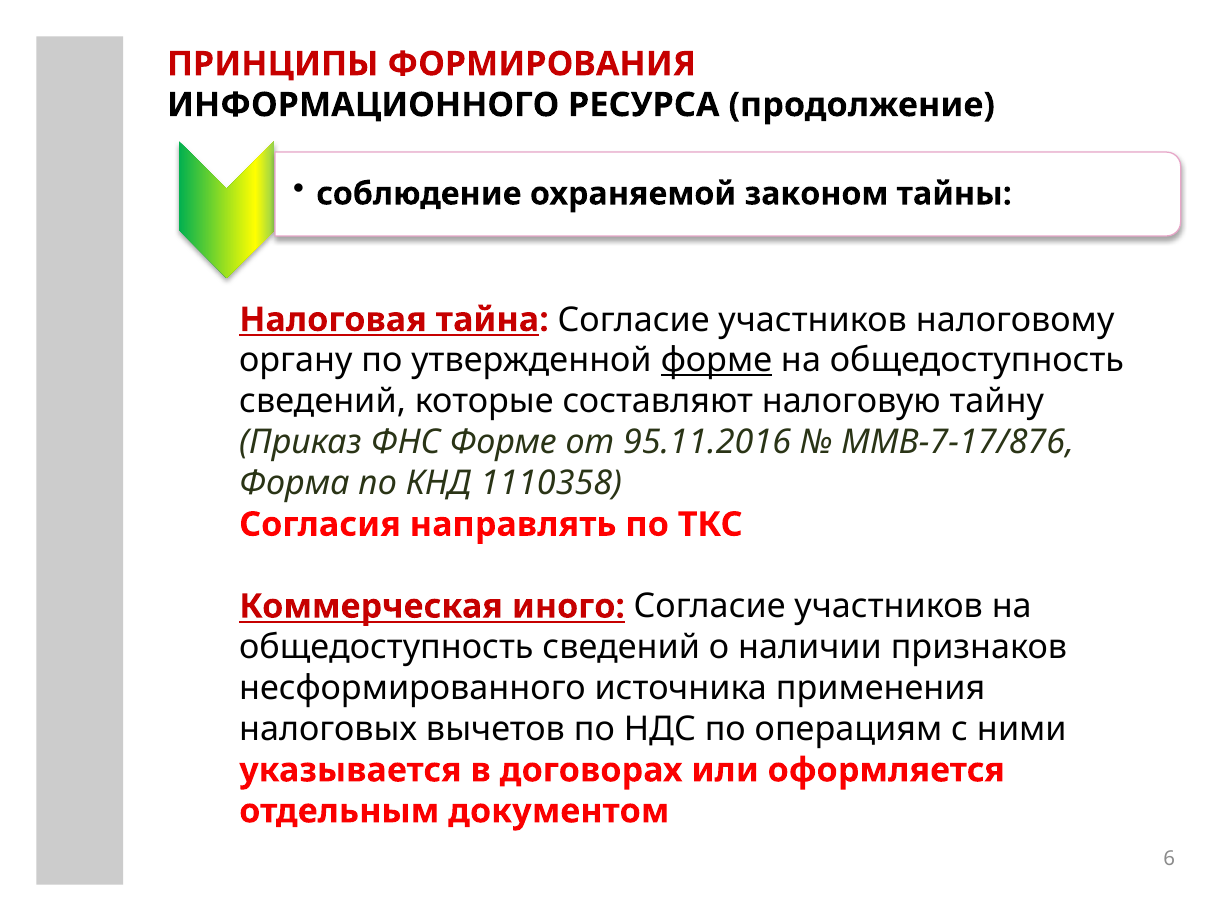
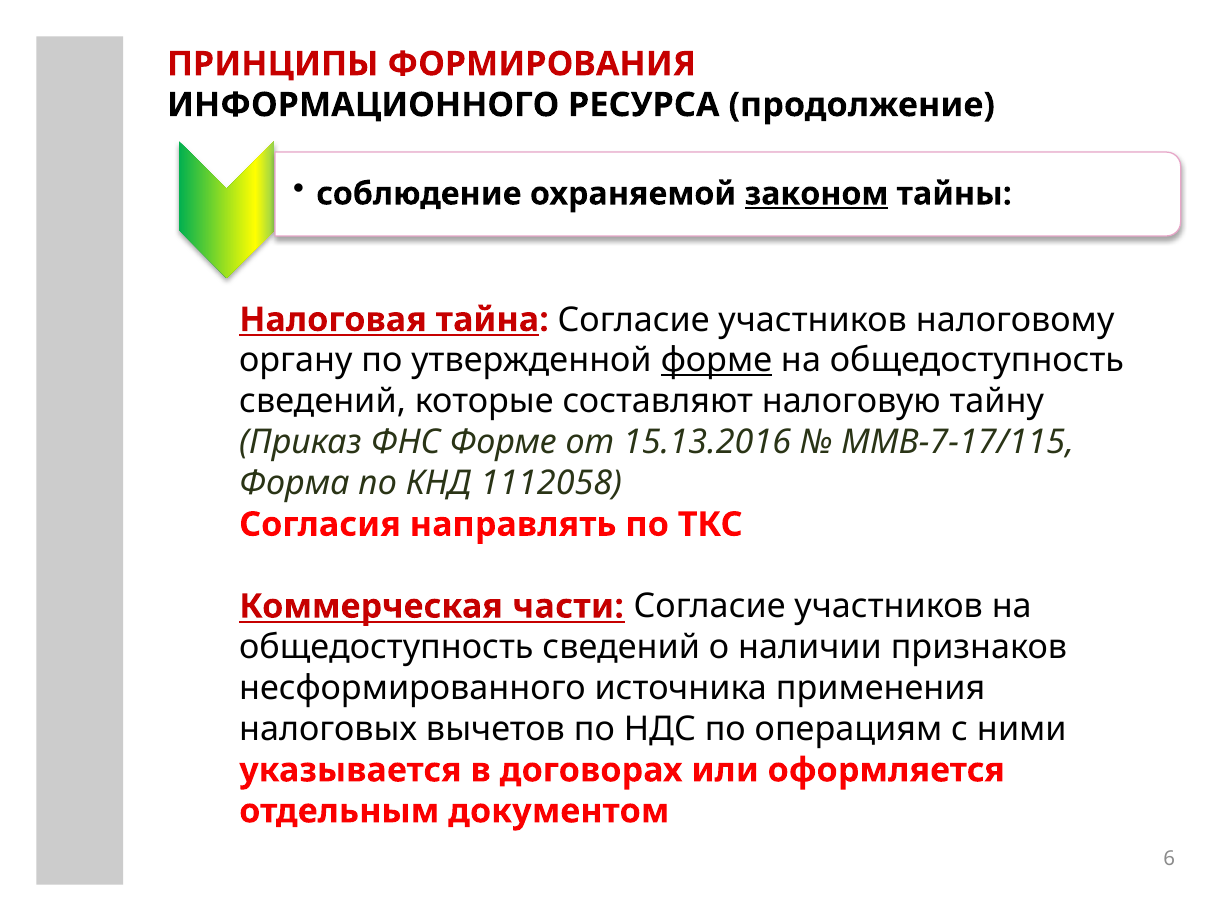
законом underline: none -> present
95.11.2016: 95.11.2016 -> 15.13.2016
ММВ-7-17/876: ММВ-7-17/876 -> ММВ-7-17/115
1110358: 1110358 -> 1112058
иного: иного -> части
